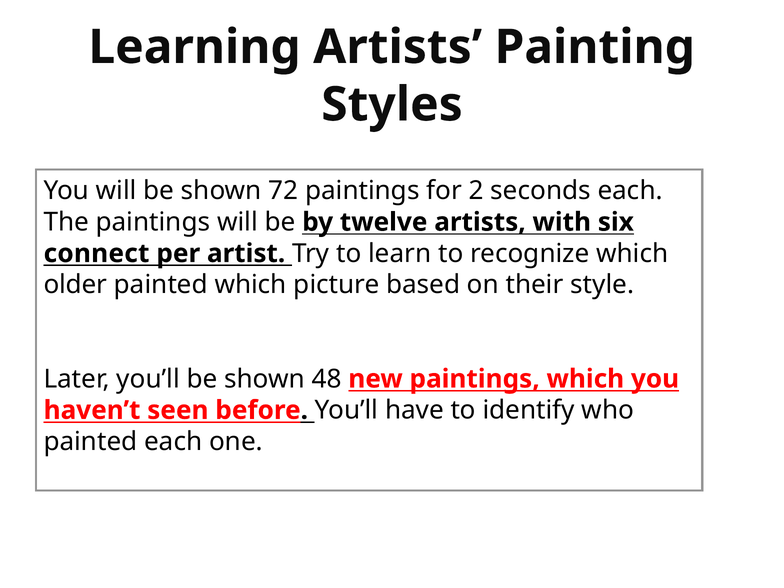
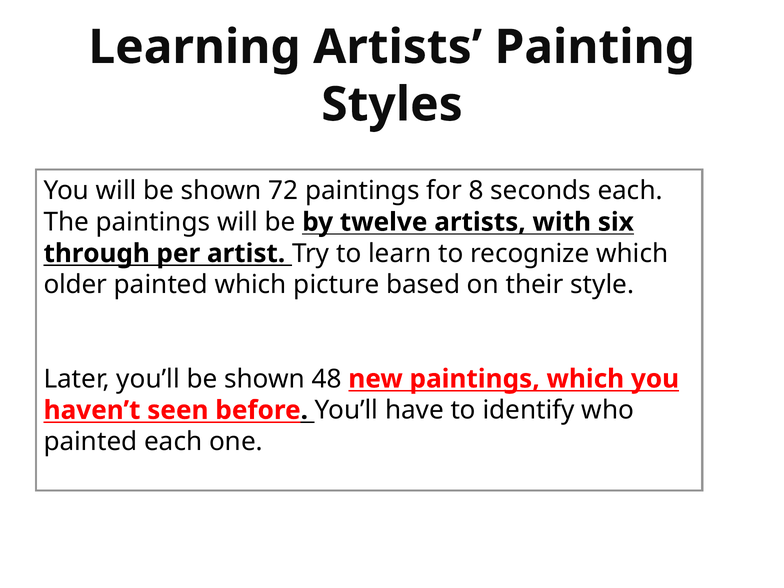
2: 2 -> 8
connect: connect -> through
